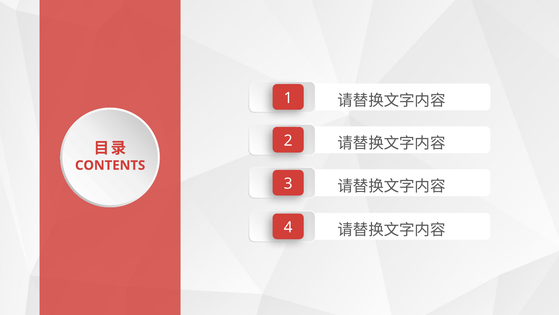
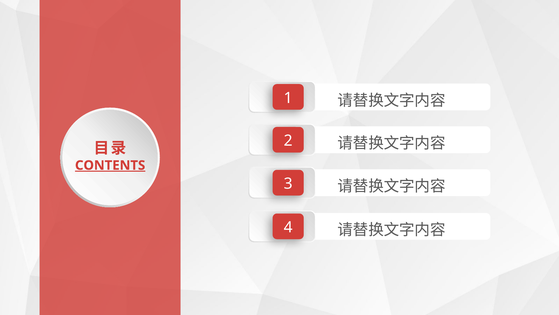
CONTENTS underline: none -> present
